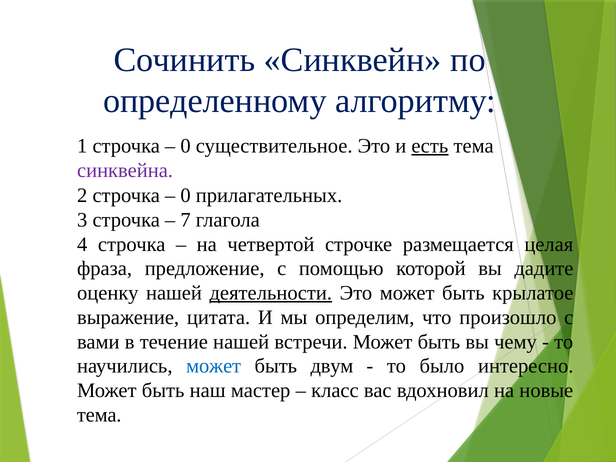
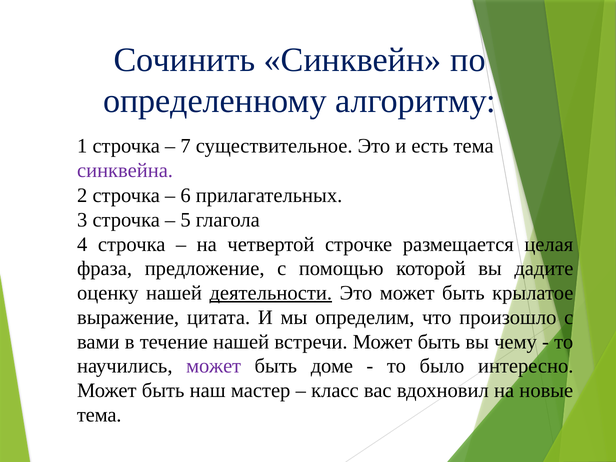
0 at (186, 146): 0 -> 7
есть underline: present -> none
0 at (186, 195): 0 -> 6
7: 7 -> 5
может at (214, 366) colour: blue -> purple
двум: двум -> доме
